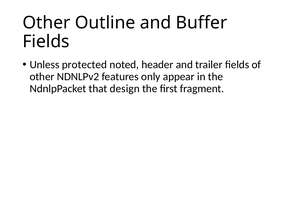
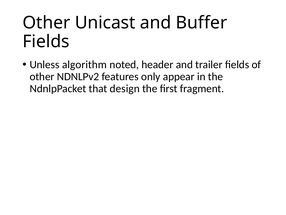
Outline: Outline -> Unicast
protected: protected -> algorithm
